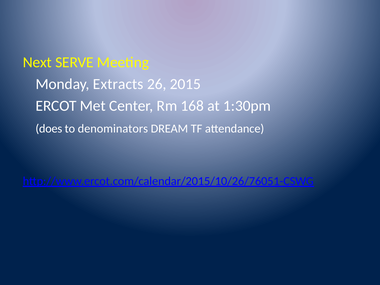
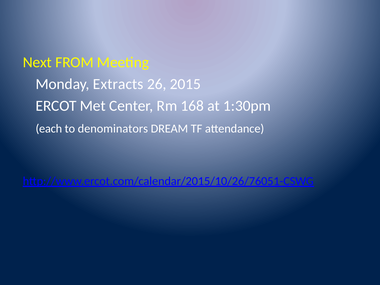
SERVE: SERVE -> FROM
does: does -> each
